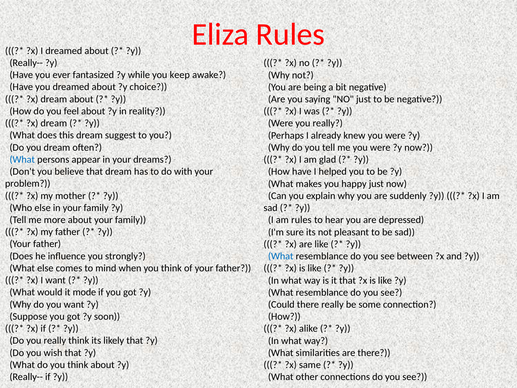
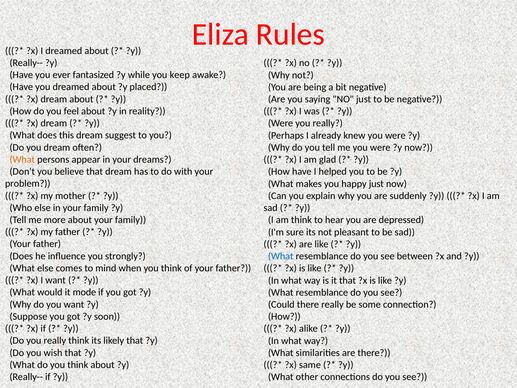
choice: choice -> placed
What at (22, 159) colour: blue -> orange
am rules: rules -> think
